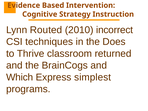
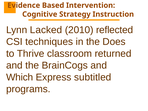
Routed: Routed -> Lacked
incorrect: incorrect -> reflected
simplest: simplest -> subtitled
